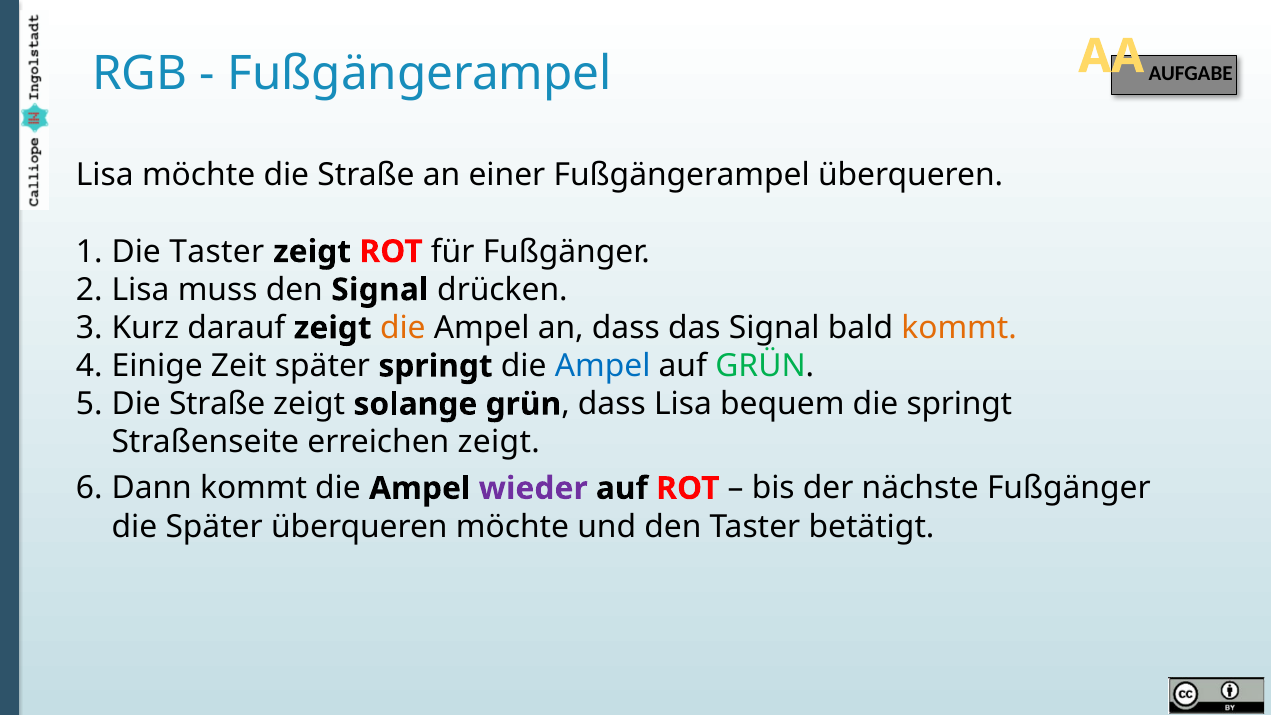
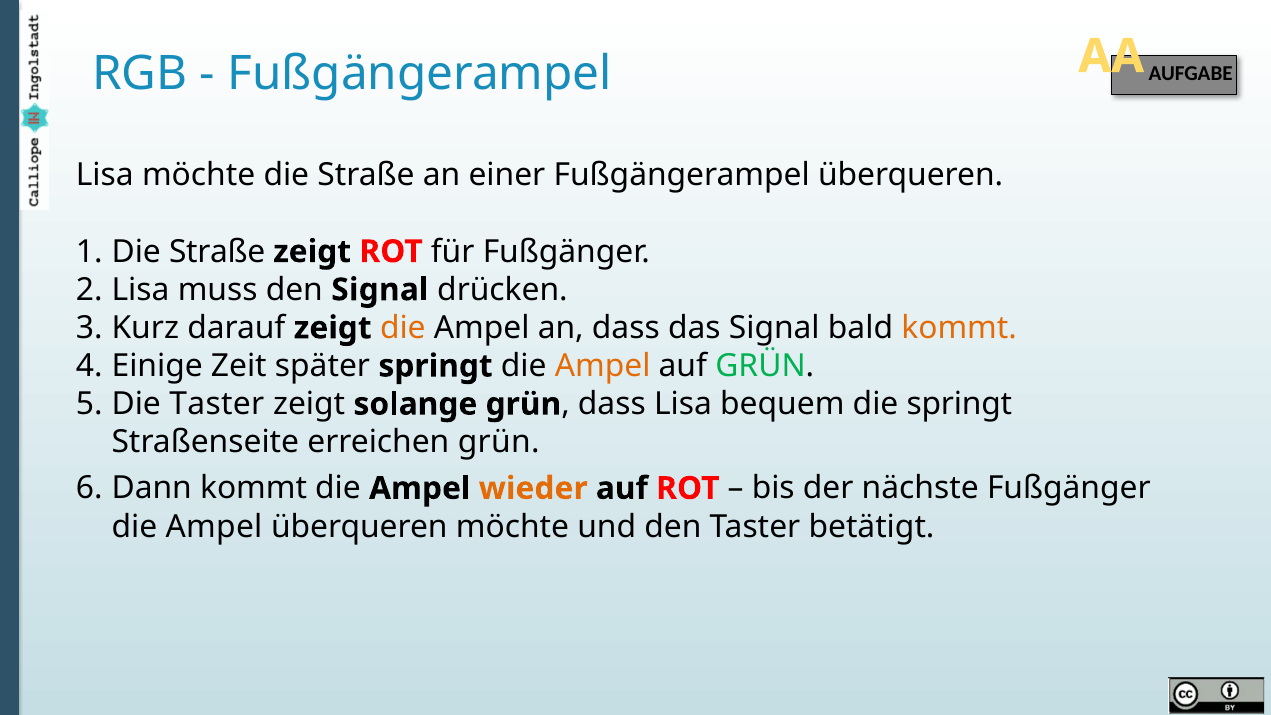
Taster at (217, 252): Taster -> Straße
Ampel at (603, 366) colour: blue -> orange
Straße at (217, 404): Straße -> Taster
erreichen zeigt: zeigt -> grün
wieder colour: purple -> orange
Später at (214, 526): Später -> Ampel
